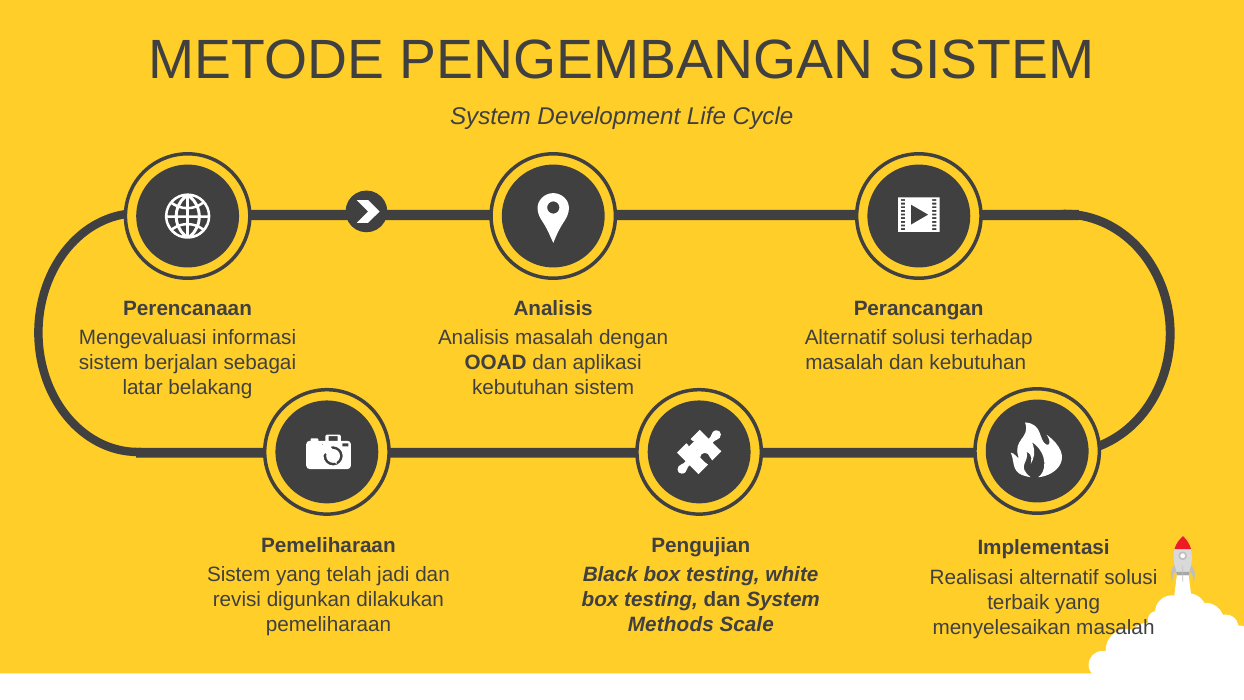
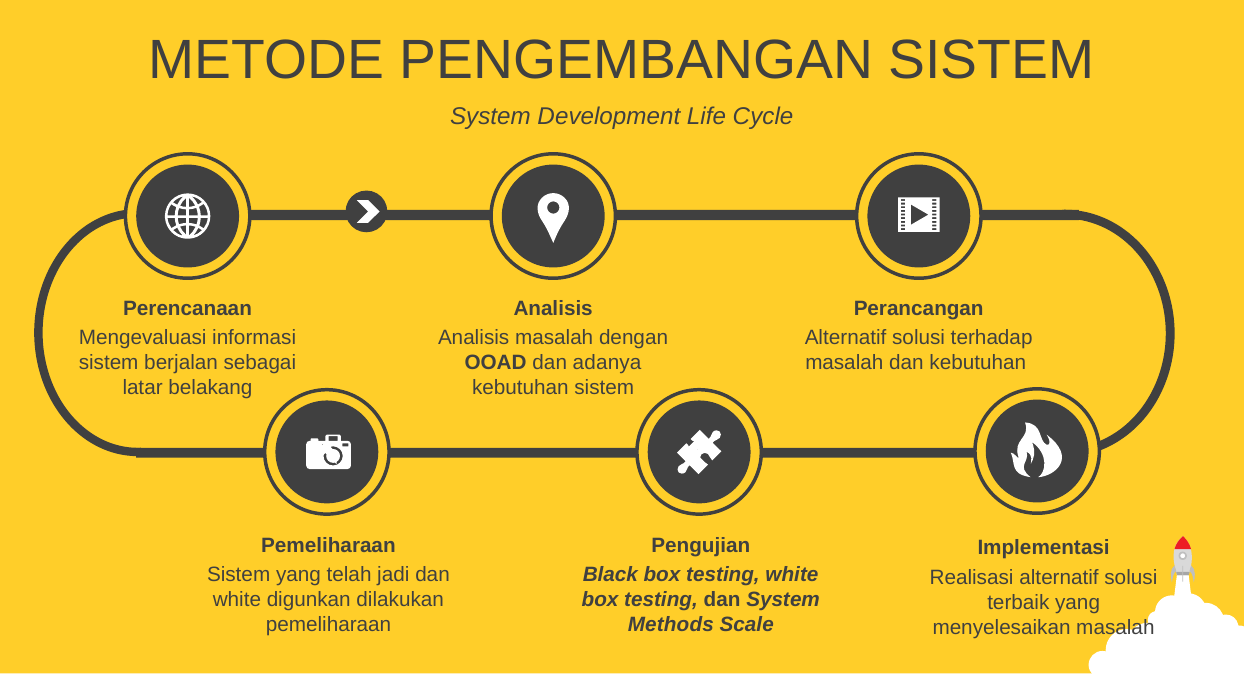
aplikasi: aplikasi -> adanya
revisi at (237, 599): revisi -> white
